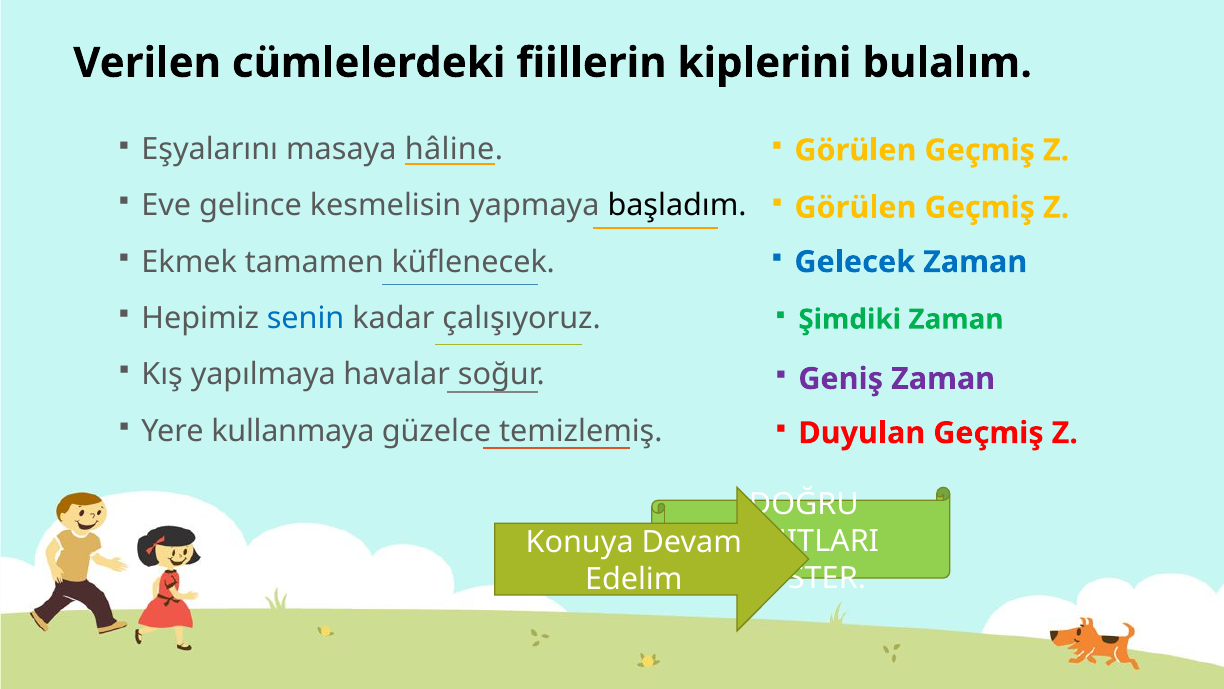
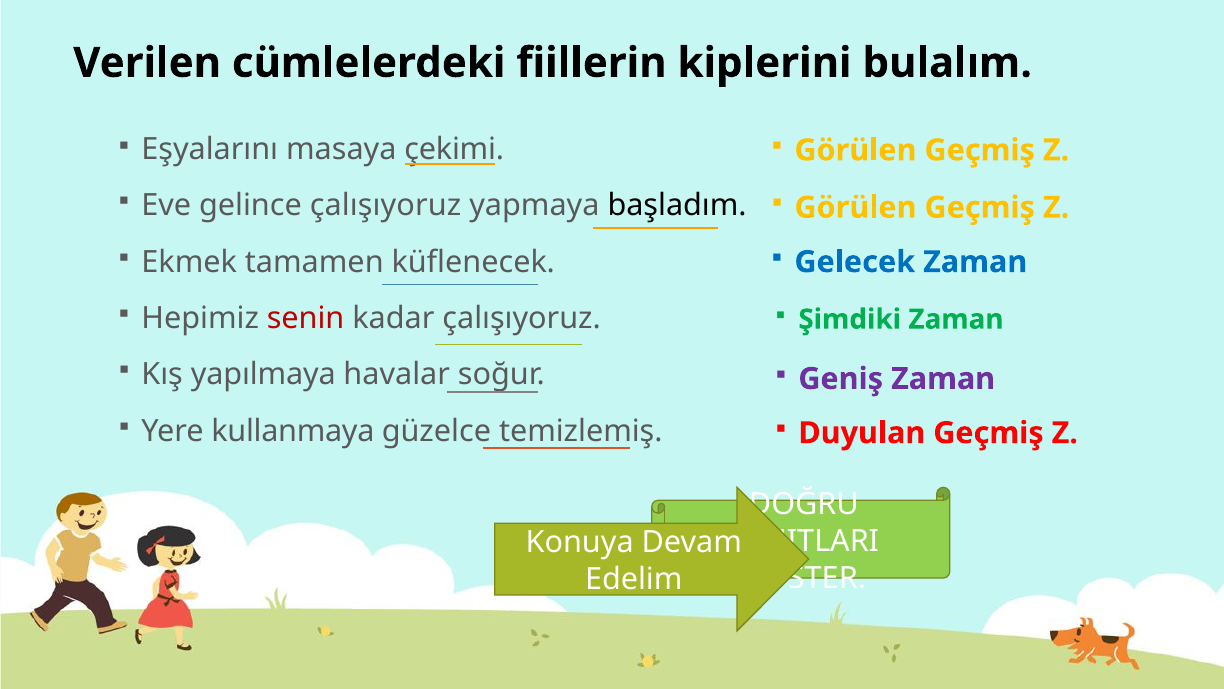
hâline: hâline -> çekimi
gelince kesmelisin: kesmelisin -> çalışıyoruz
senin colour: blue -> red
